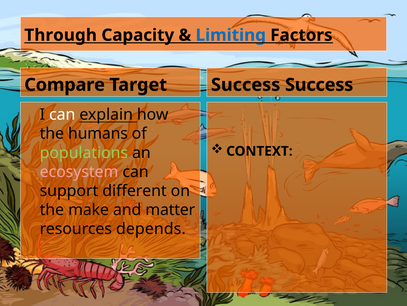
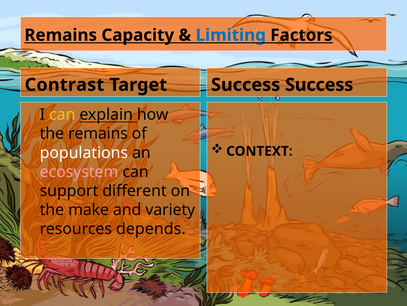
Through at (61, 35): Through -> Remains
Compare: Compare -> Contrast
can at (62, 114) colour: white -> yellow
the humans: humans -> remains
populations colour: light green -> white
matter: matter -> variety
